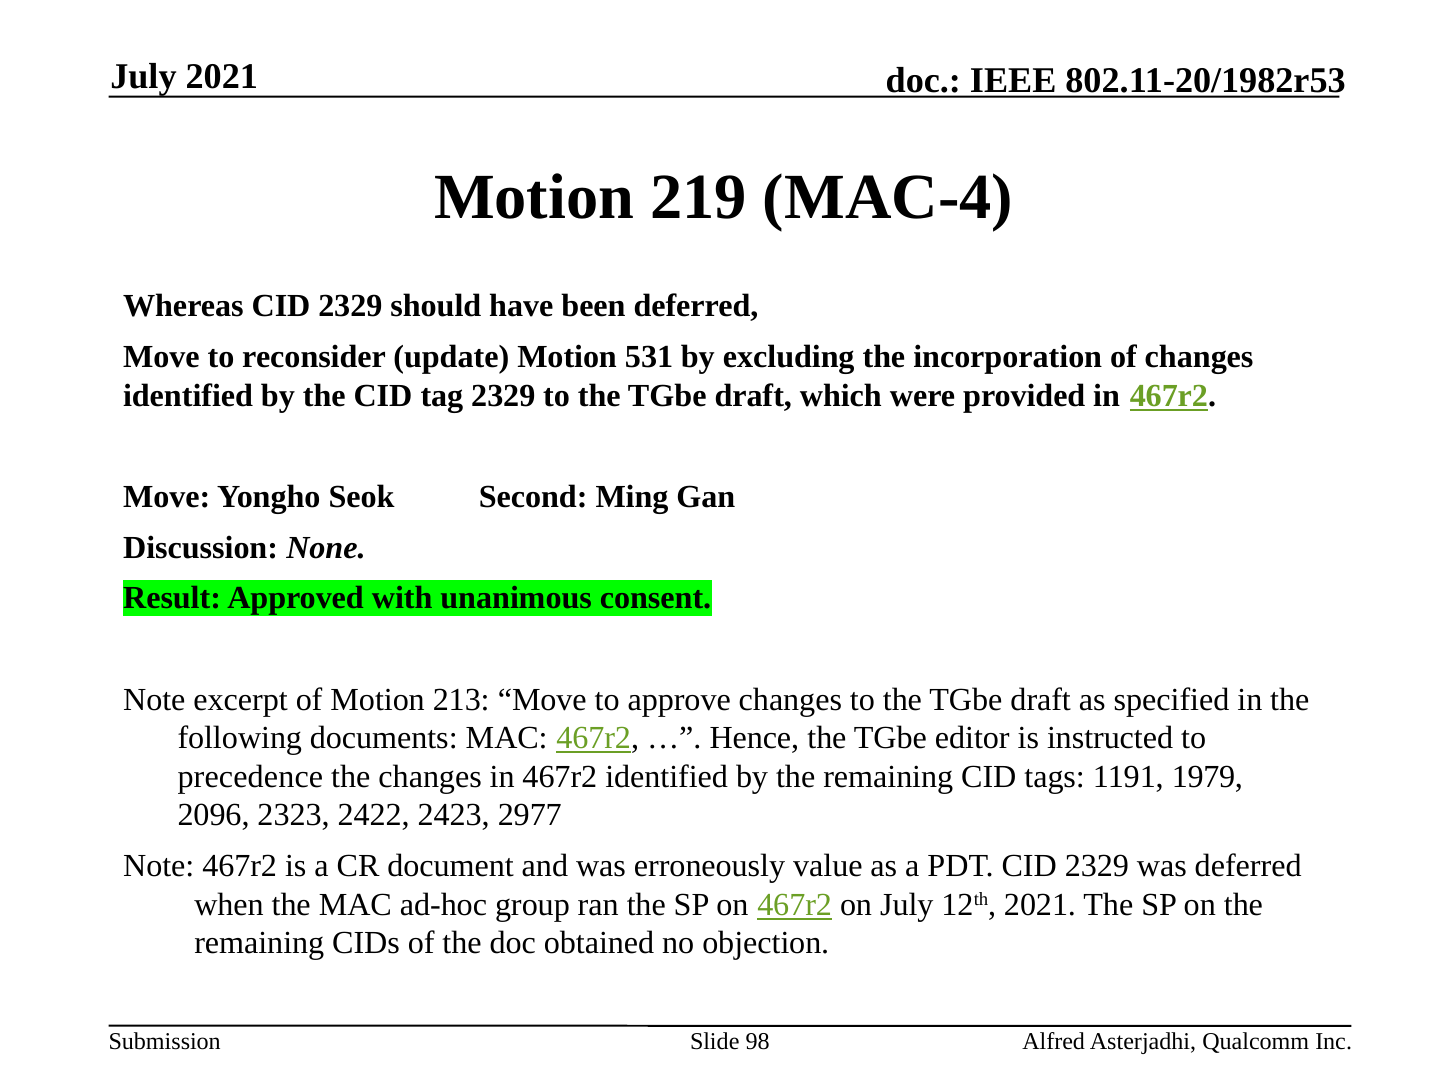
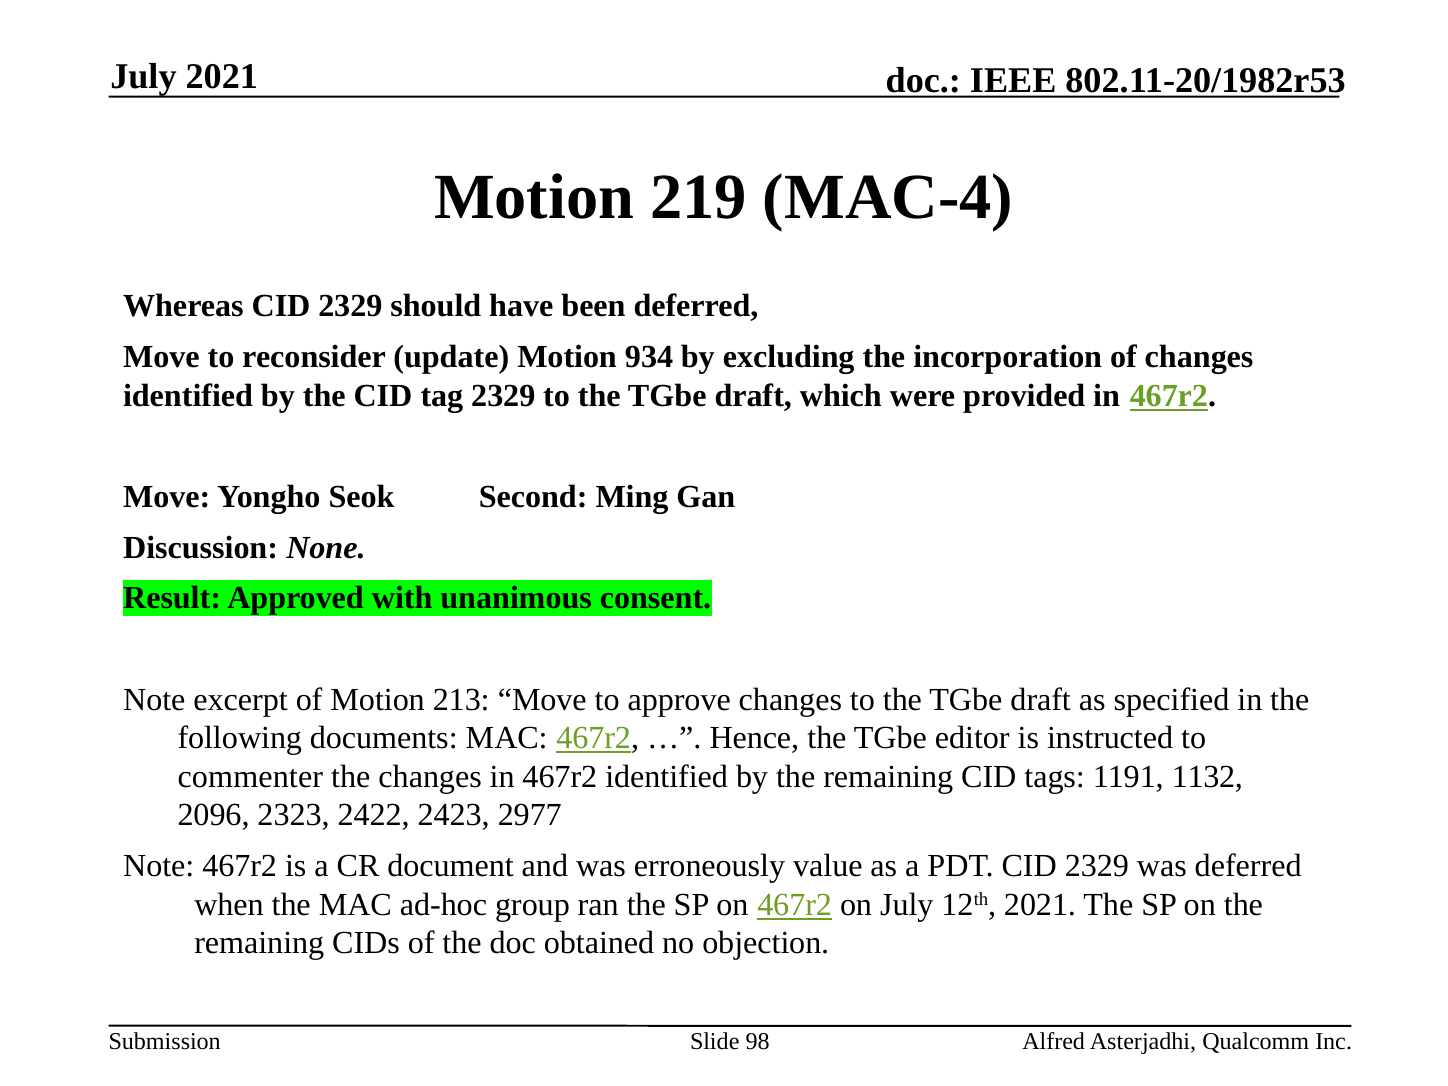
531: 531 -> 934
precedence: precedence -> commenter
1979: 1979 -> 1132
